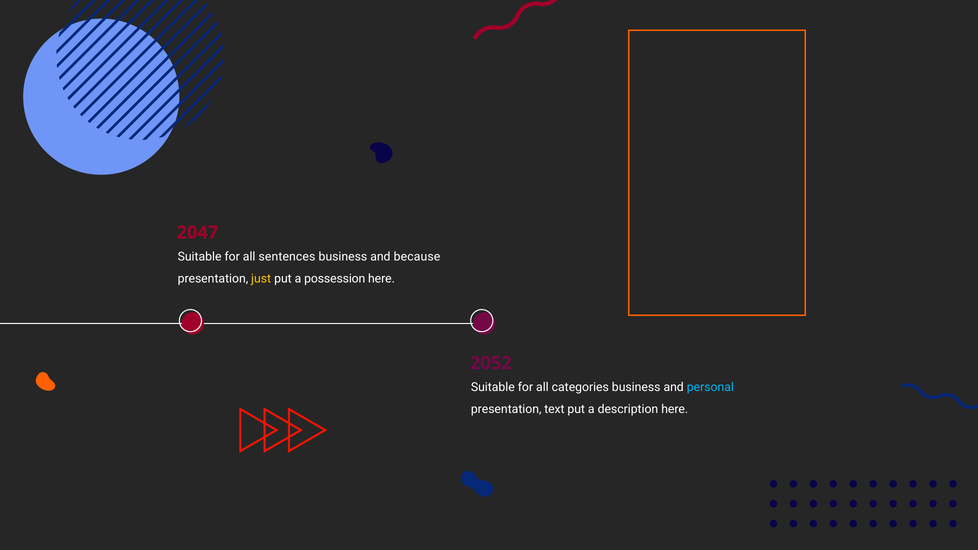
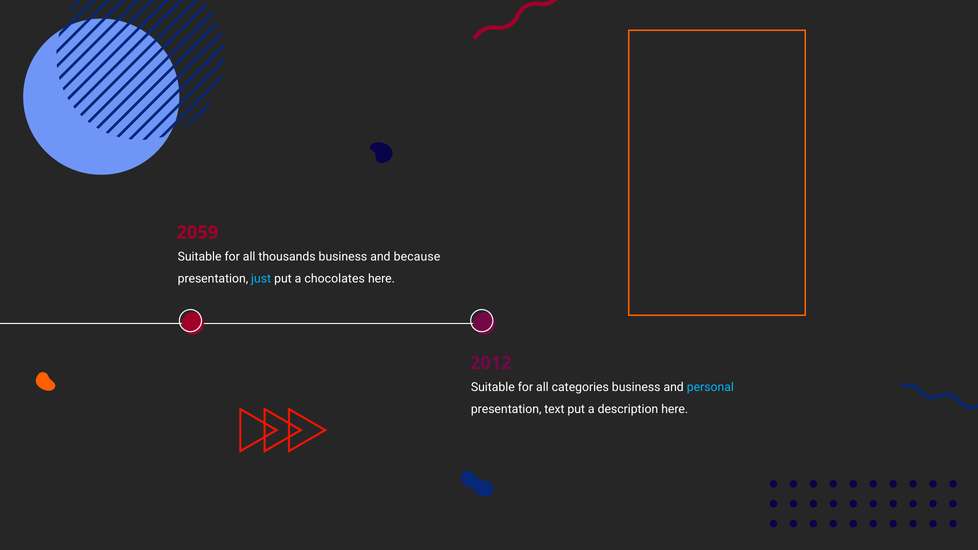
2047: 2047 -> 2059
sentences: sentences -> thousands
just colour: yellow -> light blue
possession: possession -> chocolates
2052: 2052 -> 2012
